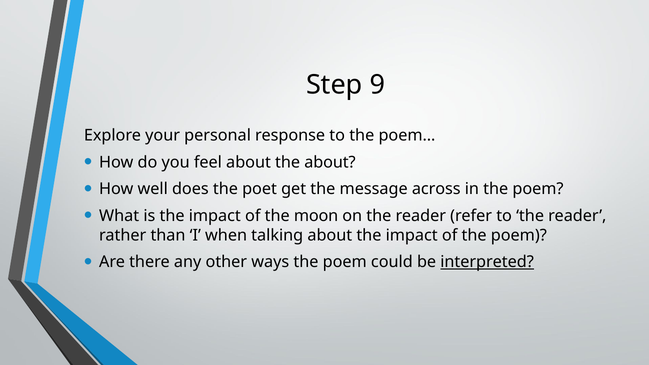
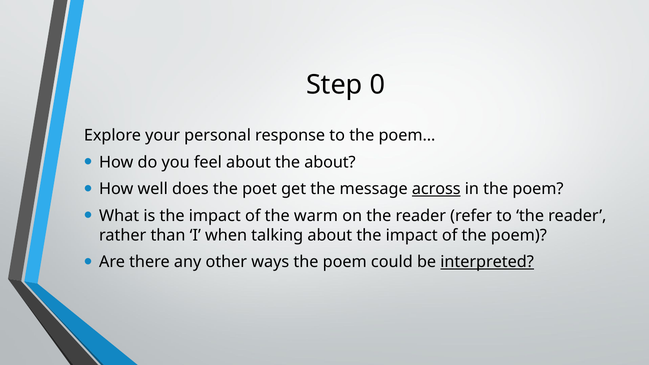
9: 9 -> 0
across underline: none -> present
moon: moon -> warm
